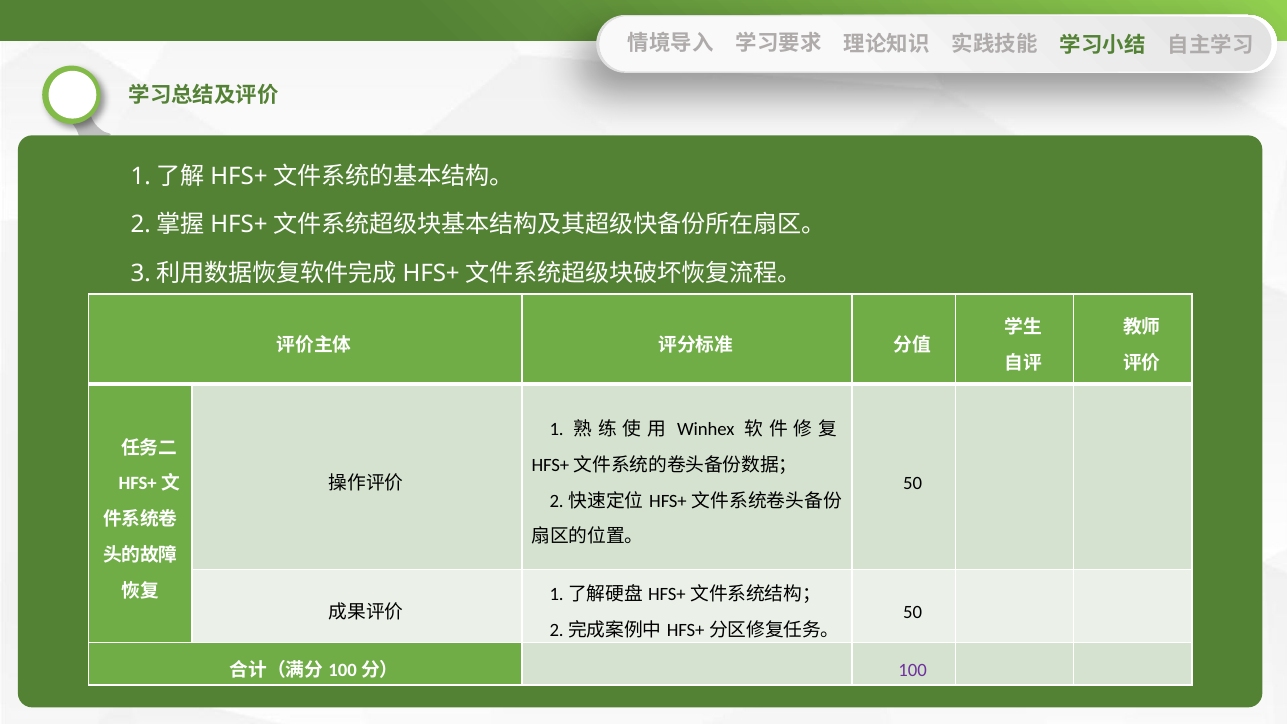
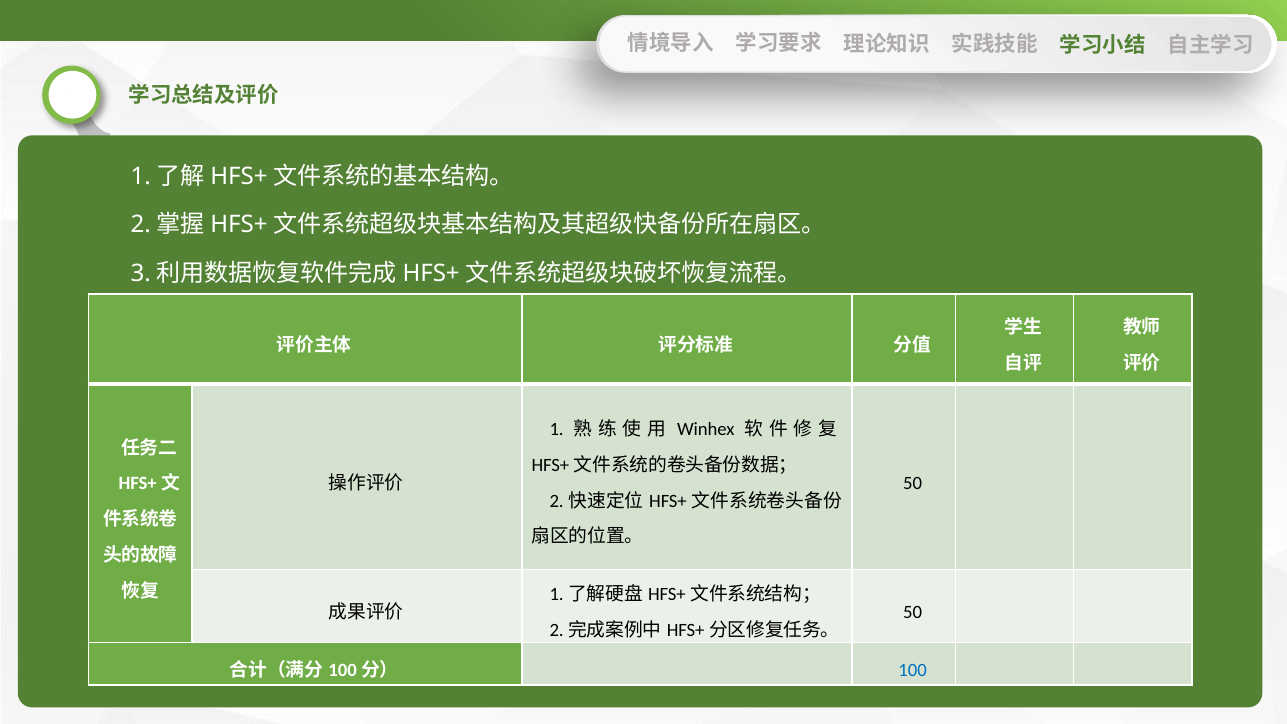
100 colour: purple -> blue
